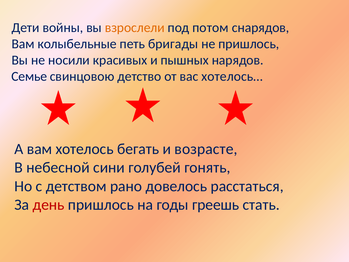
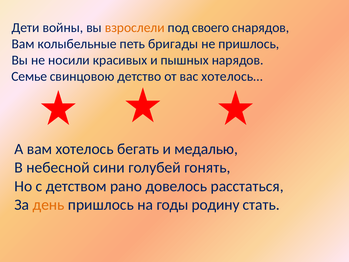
потом: потом -> своего
возрасте: возрасте -> медалью
день colour: red -> orange
греешь: греешь -> родину
